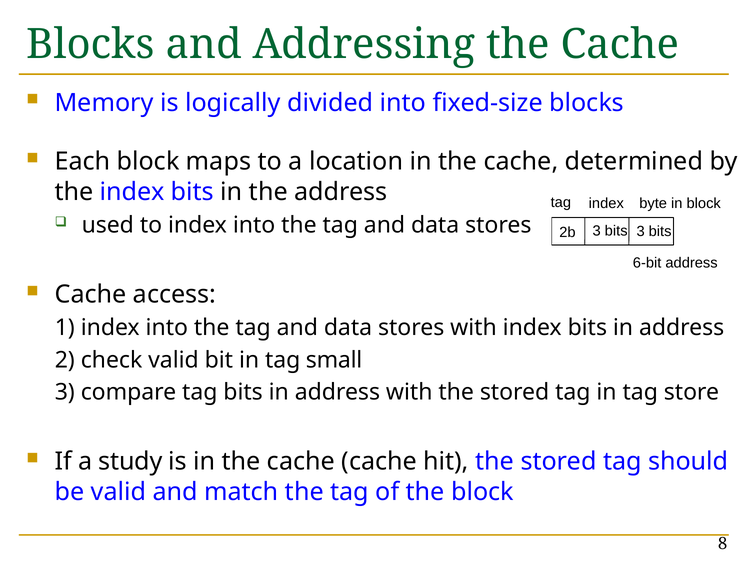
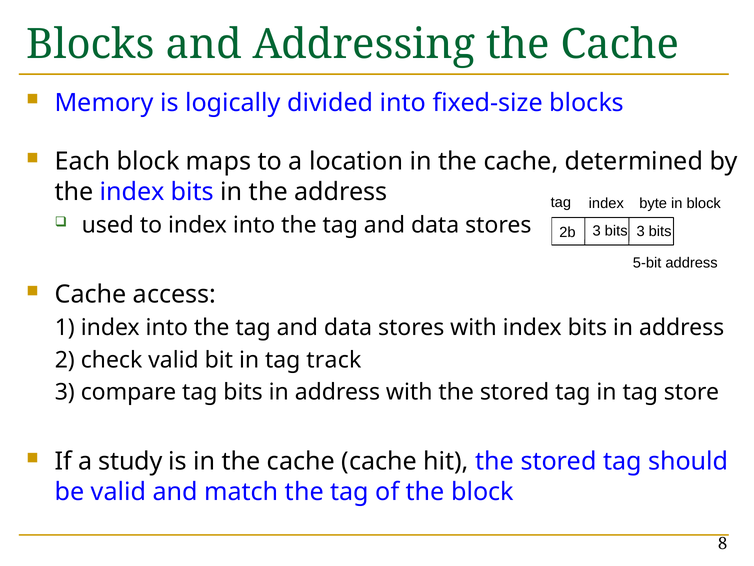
6-bit: 6-bit -> 5-bit
small: small -> track
